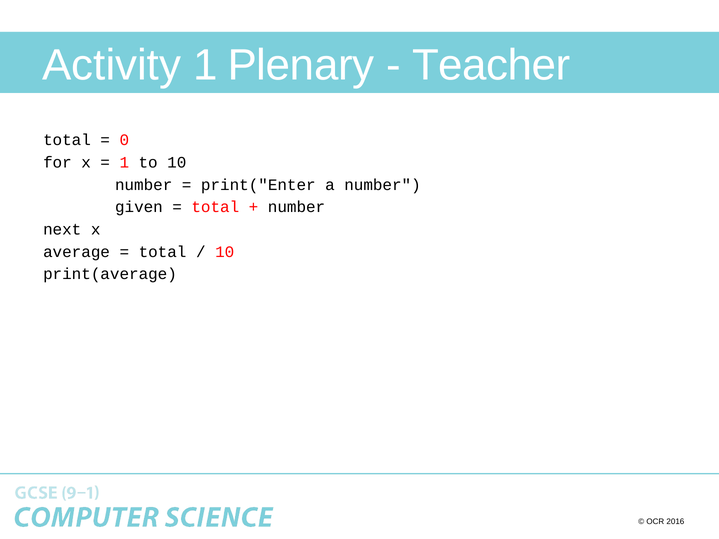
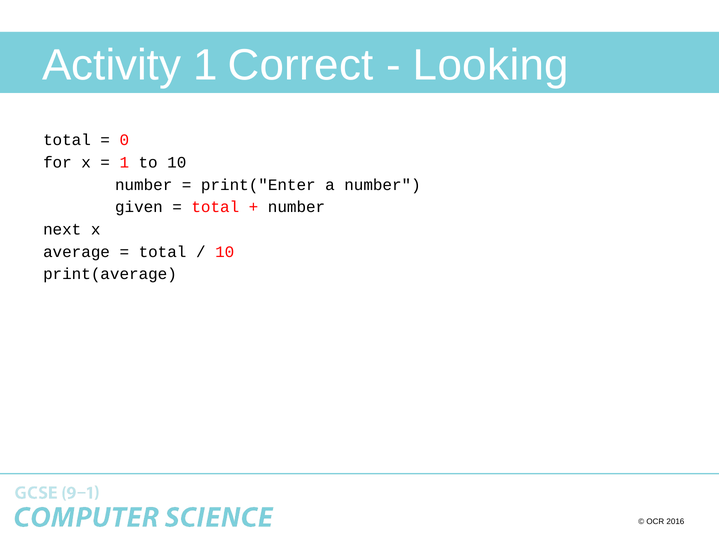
Plenary: Plenary -> Correct
Teacher: Teacher -> Looking
